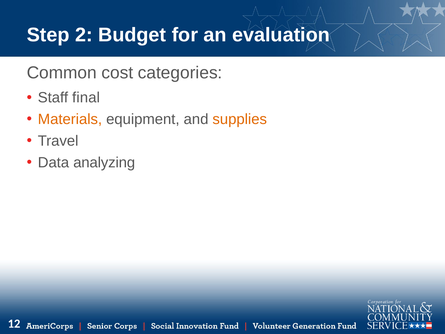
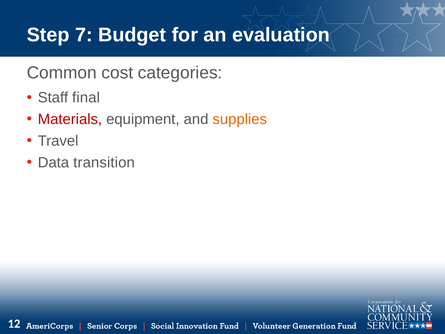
2: 2 -> 7
Materials colour: orange -> red
analyzing: analyzing -> transition
